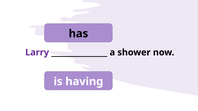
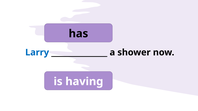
Larry colour: purple -> blue
